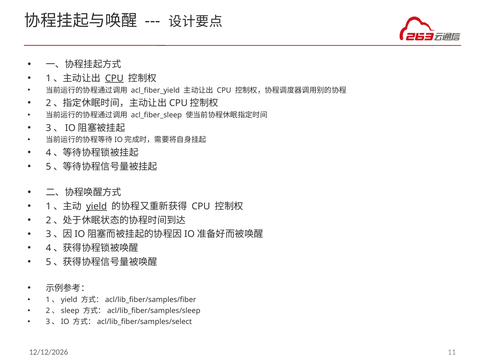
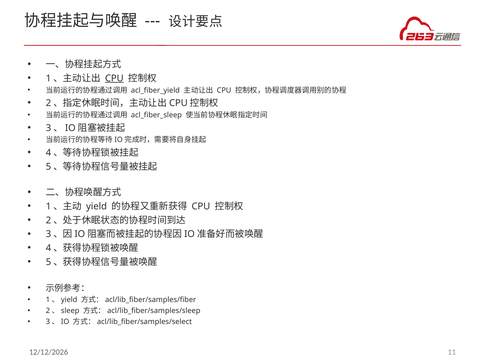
yield underline: present -> none
